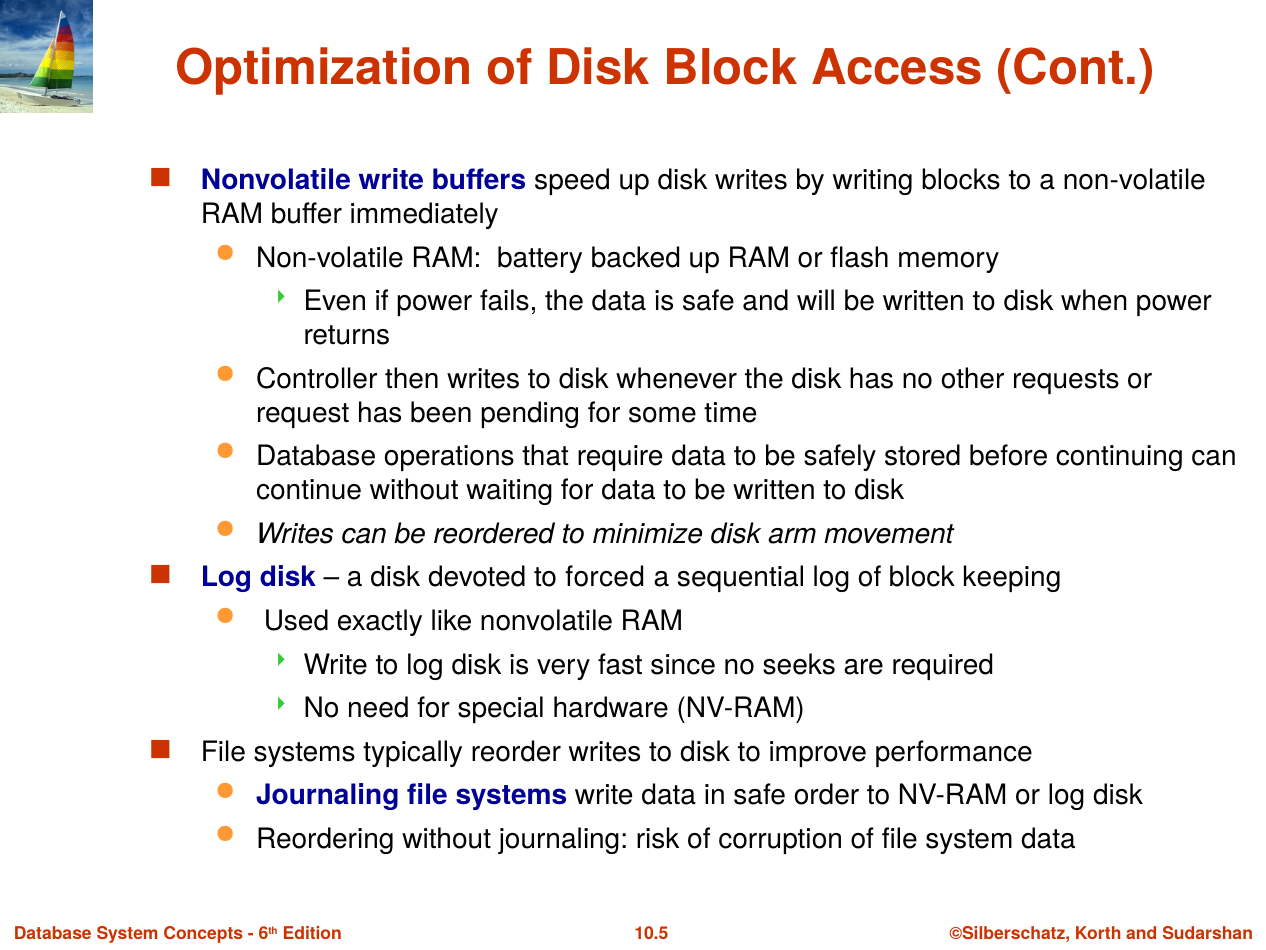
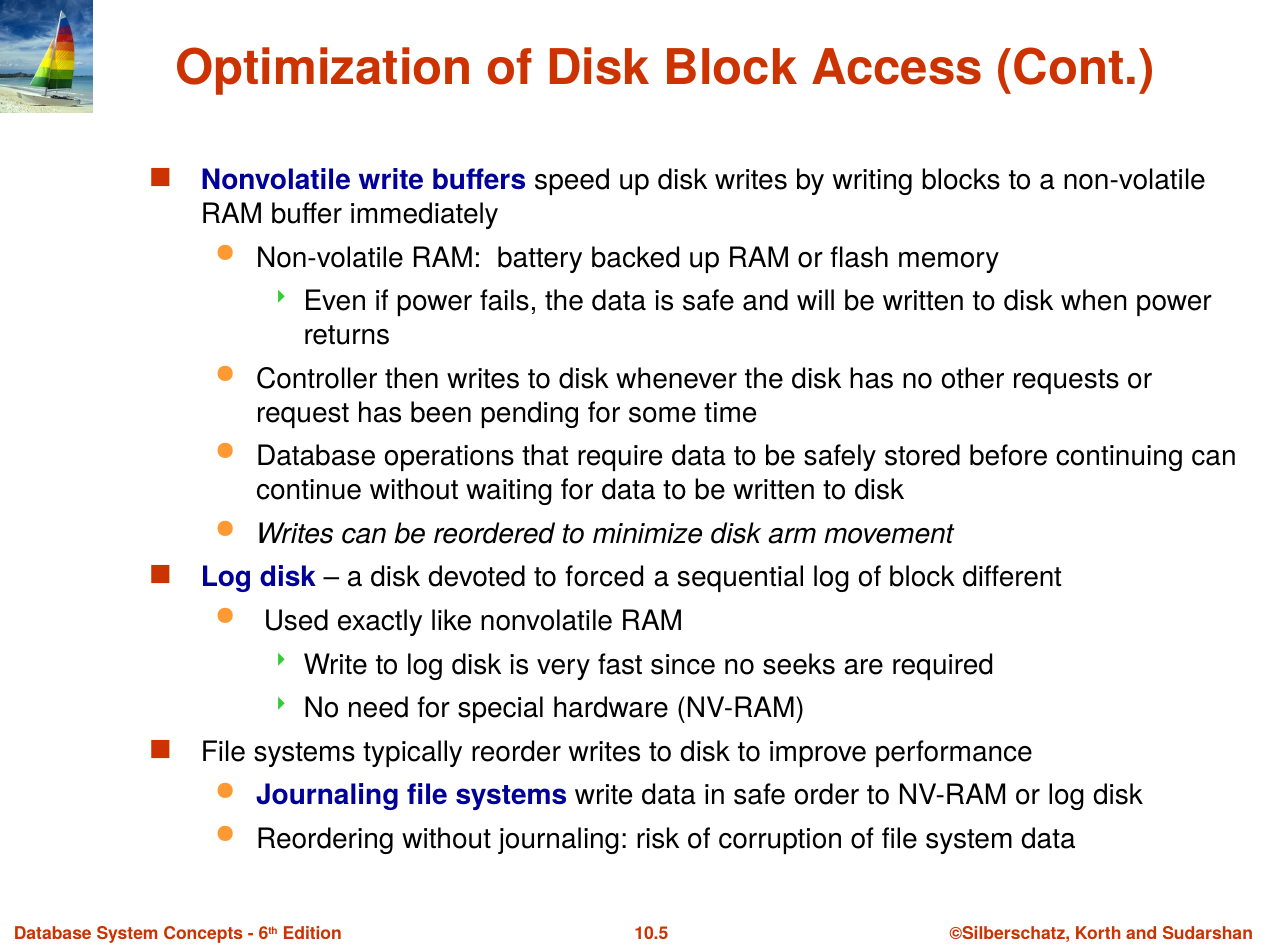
keeping: keeping -> different
